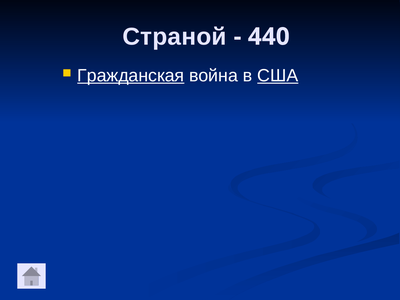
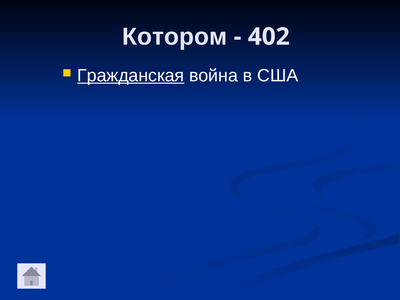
Страной: Страной -> Котором
440: 440 -> 402
США underline: present -> none
